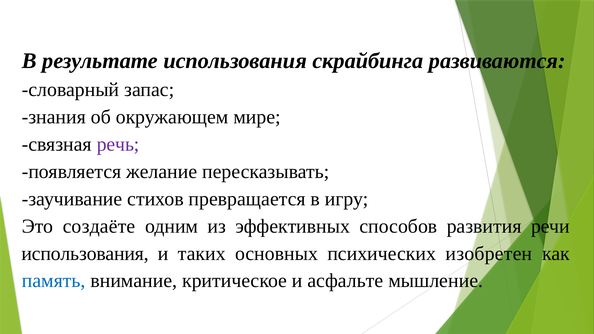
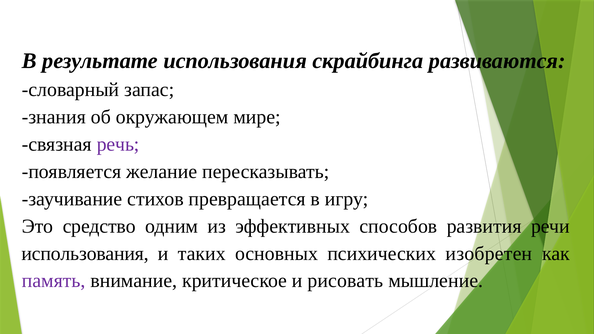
создаёте: создаёте -> средство
память colour: blue -> purple
асфальте: асфальте -> рисовать
